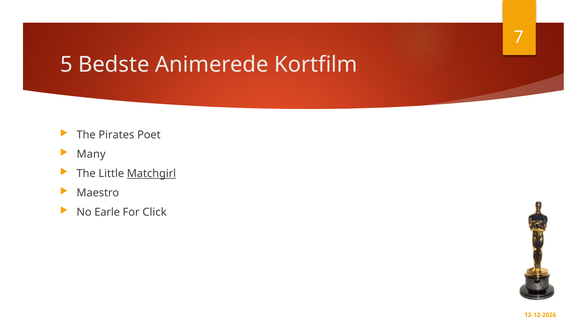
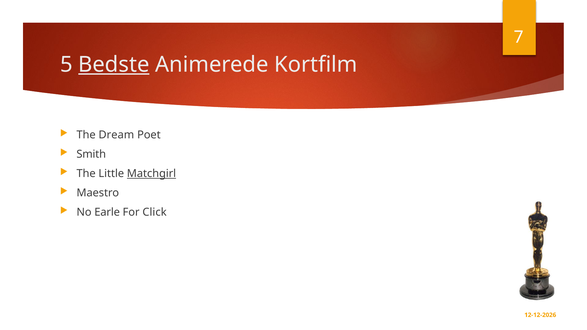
Bedste underline: none -> present
Pirates: Pirates -> Dream
Many: Many -> Smith
